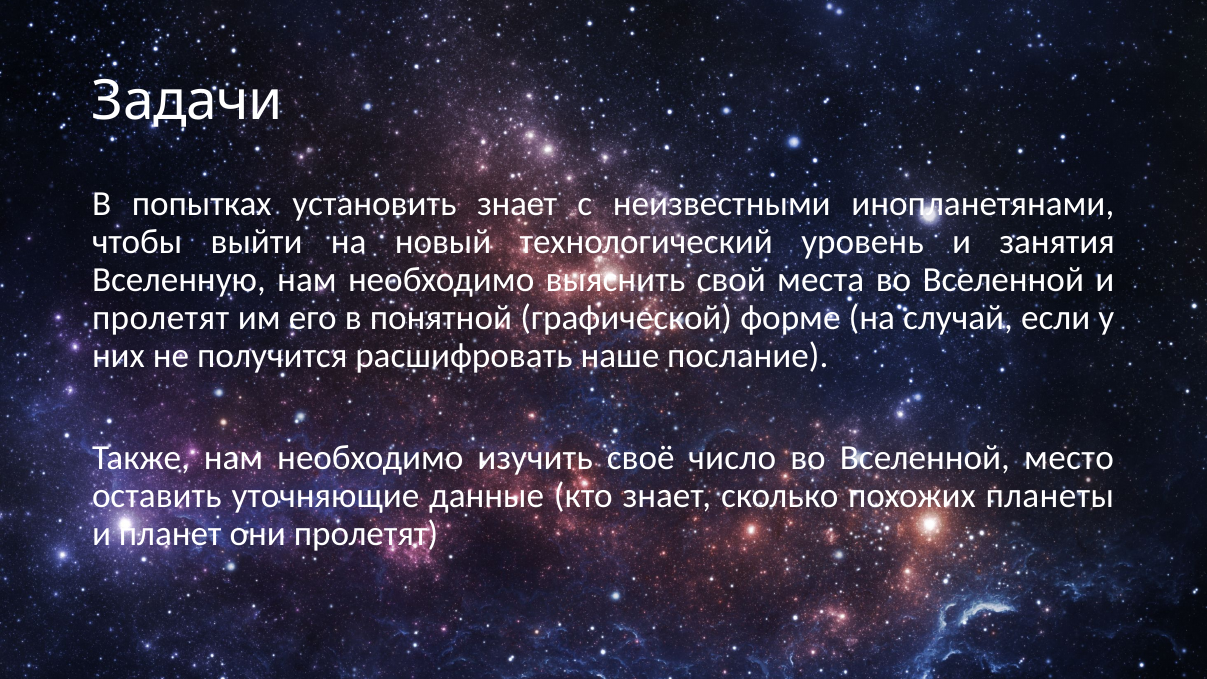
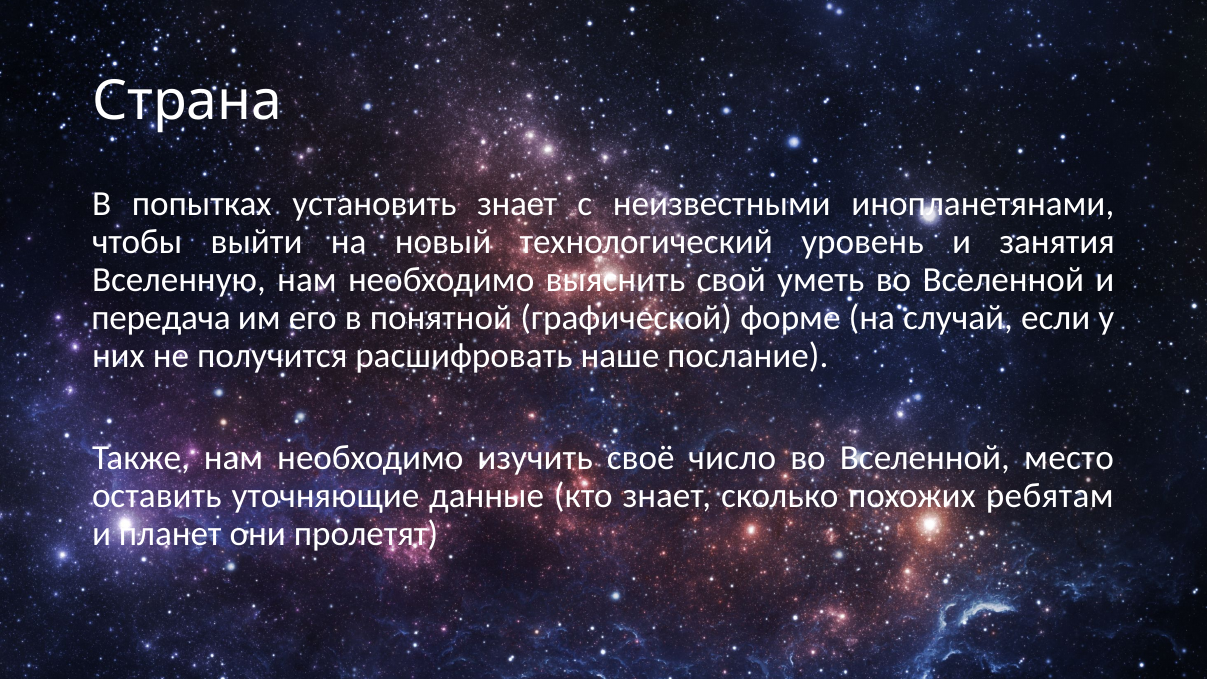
Задачи: Задачи -> Страна
места: места -> уметь
пролетят at (161, 318): пролетят -> передача
планеты: планеты -> ребятам
